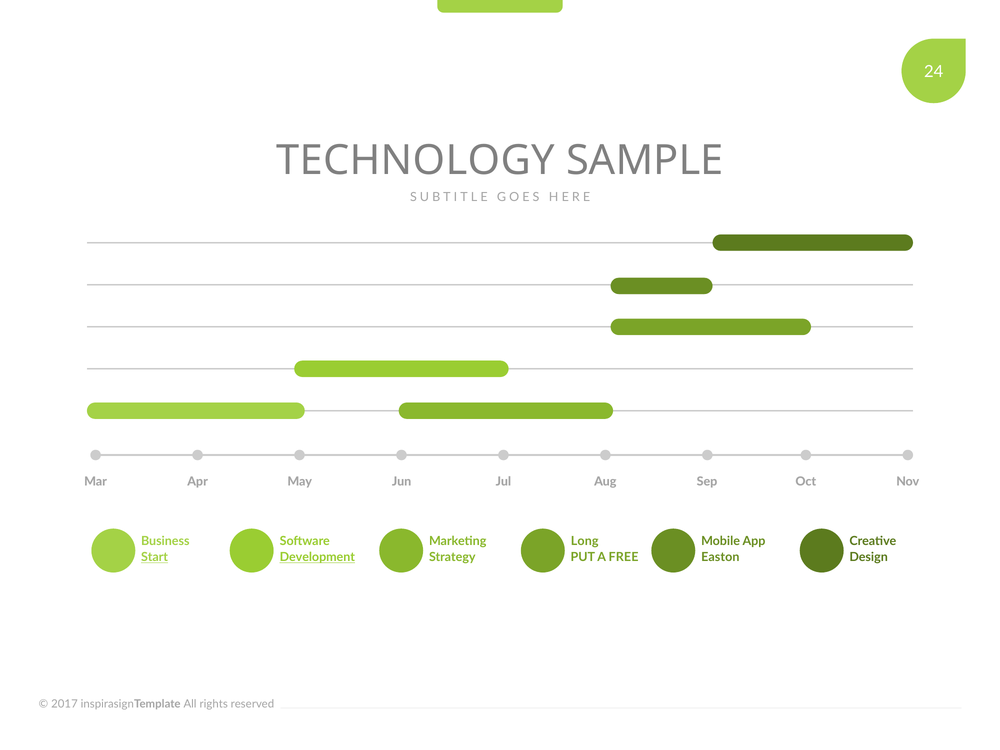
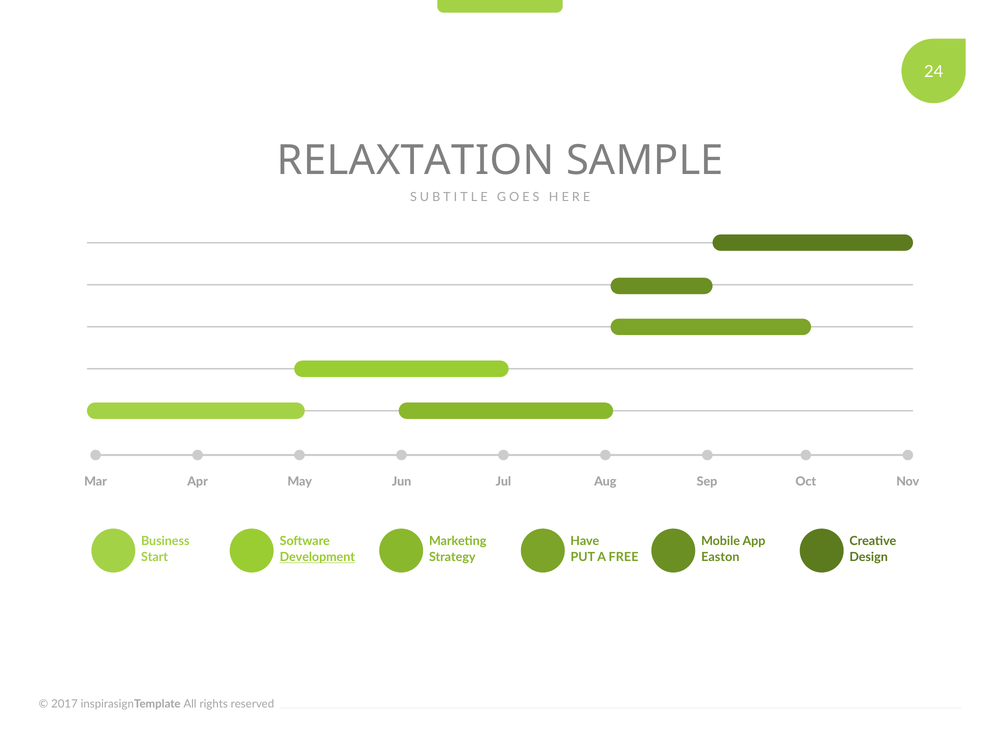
TECHNOLOGY: TECHNOLOGY -> RELAXTATION
Long: Long -> Have
Start underline: present -> none
